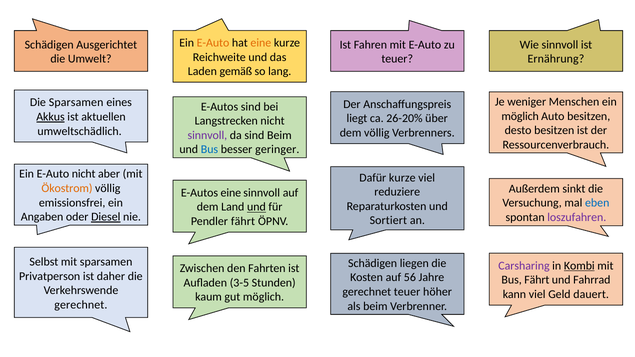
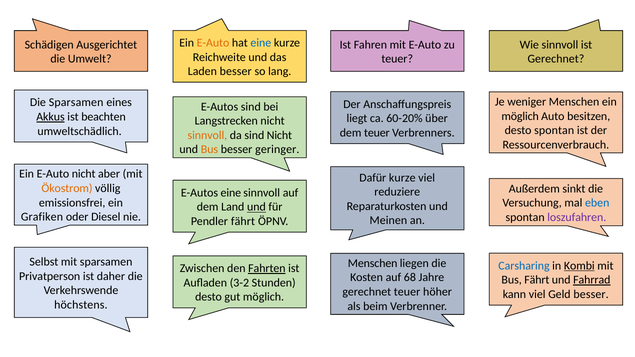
eine at (261, 43) colour: orange -> blue
Ernährung at (556, 59): Ernährung -> Gerechnet
Laden gemäß: gemäß -> besser
aktuellen: aktuellen -> beachten
26-20%: 26-20% -> 60-20%
desto besitzen: besitzen -> spontan
dem völlig: völlig -> teuer
sinnvoll at (207, 135) colour: purple -> orange
sind Beim: Beim -> Nicht
Bus at (209, 150) colour: blue -> orange
Angaben: Angaben -> Grafiken
Diesel underline: present -> none
Sortiert: Sortiert -> Meinen
Schädigen at (373, 263): Schädigen -> Menschen
Carsharing colour: purple -> blue
Fahrten underline: none -> present
56: 56 -> 68
Fahrrad underline: none -> present
3-5: 3-5 -> 3-2
Geld dauert: dauert -> besser
kaum at (208, 297): kaum -> desto
gerechnet at (81, 305): gerechnet -> höchstens
